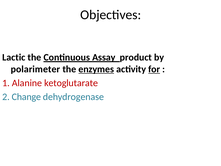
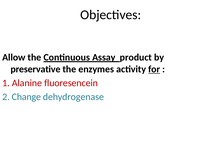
Lactic: Lactic -> Allow
polarimeter: polarimeter -> preservative
enzymes underline: present -> none
ketoglutarate: ketoglutarate -> fluoresencein
